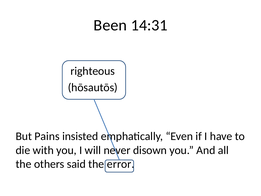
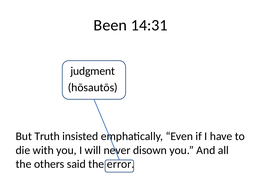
righteous: righteous -> judgment
Pains: Pains -> Truth
